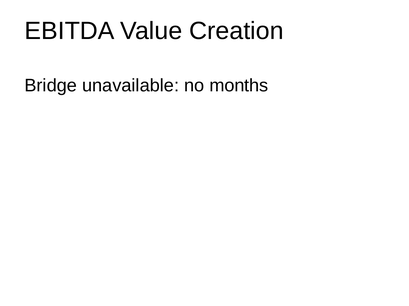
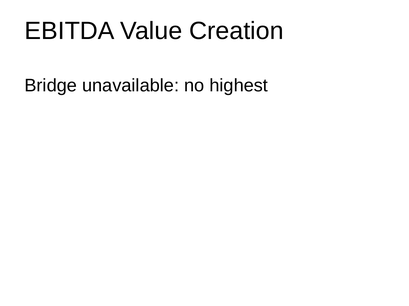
months: months -> highest
